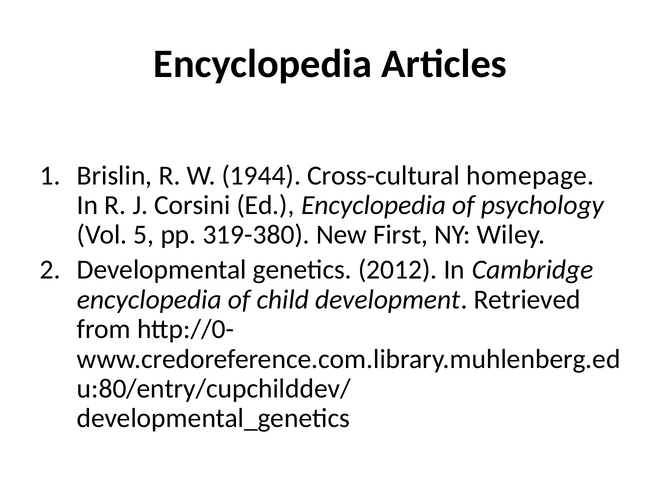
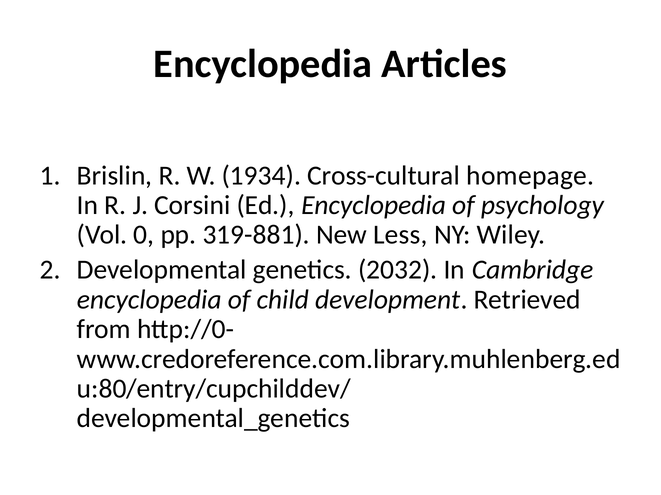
1944: 1944 -> 1934
5: 5 -> 0
319-380: 319-380 -> 319-881
First: First -> Less
2012: 2012 -> 2032
